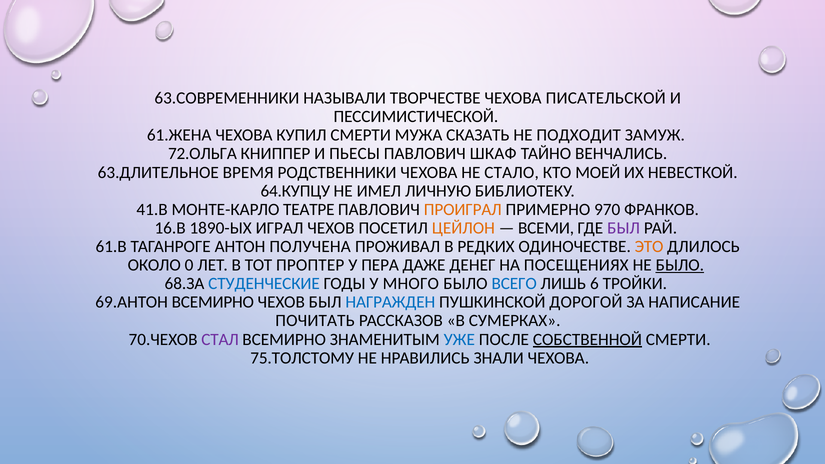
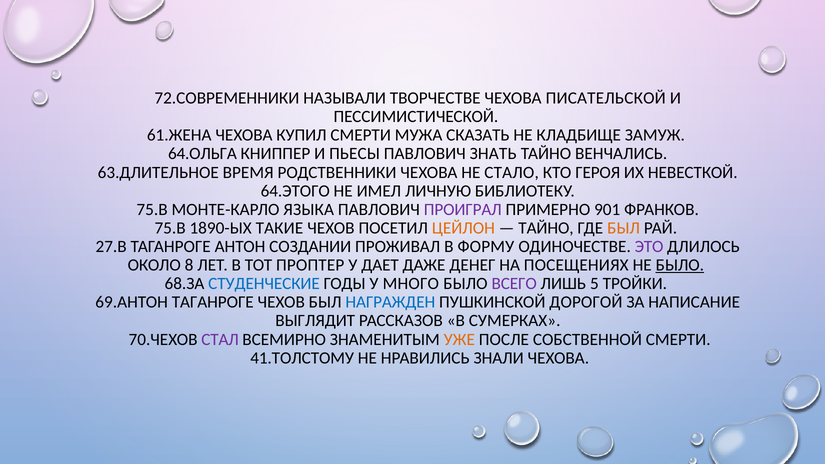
63.СОВРЕМЕННИКИ: 63.СОВРЕМЕННИКИ -> 72.СОВРЕМЕННИКИ
ПОДХОДИТ: ПОДХОДИТ -> КЛАДБИЩЕ
72.ОЛЬГА: 72.ОЛЬГА -> 64.ОЛЬГА
ШКАФ: ШКАФ -> ЗНАТЬ
МОЕЙ: МОЕЙ -> ГЕРОЯ
64.КУПЦУ: 64.КУПЦУ -> 64.ЭТОГО
41.В at (152, 209): 41.В -> 75.В
ТЕАТРЕ: ТЕАТРЕ -> ЯЗЫКА
ПРОИГРАЛ colour: orange -> purple
970: 970 -> 901
16.В at (170, 228): 16.В -> 75.В
ИГРАЛ: ИГРАЛ -> ТАКИЕ
ВСЕМИ at (546, 228): ВСЕМИ -> ТАЙНО
БЫЛ at (624, 228) colour: purple -> orange
61.В: 61.В -> 27.В
ПОЛУЧЕНА: ПОЛУЧЕНА -> СОЗДАНИИ
РЕДКИХ: РЕДКИХ -> ФОРМУ
ЭТО colour: orange -> purple
0: 0 -> 8
ПЕРА: ПЕРА -> ДАЕТ
ВСЕГО colour: blue -> purple
6: 6 -> 5
69.АНТОН ВСЕМИРНО: ВСЕМИРНО -> ТАГАНРОГЕ
ПОЧИТАТЬ: ПОЧИТАТЬ -> ВЫГЛЯДИТ
УЖЕ colour: blue -> orange
СОБСТВЕННОЙ underline: present -> none
75.ТОЛСТОМУ: 75.ТОЛСТОМУ -> 41.ТОЛСТОМУ
